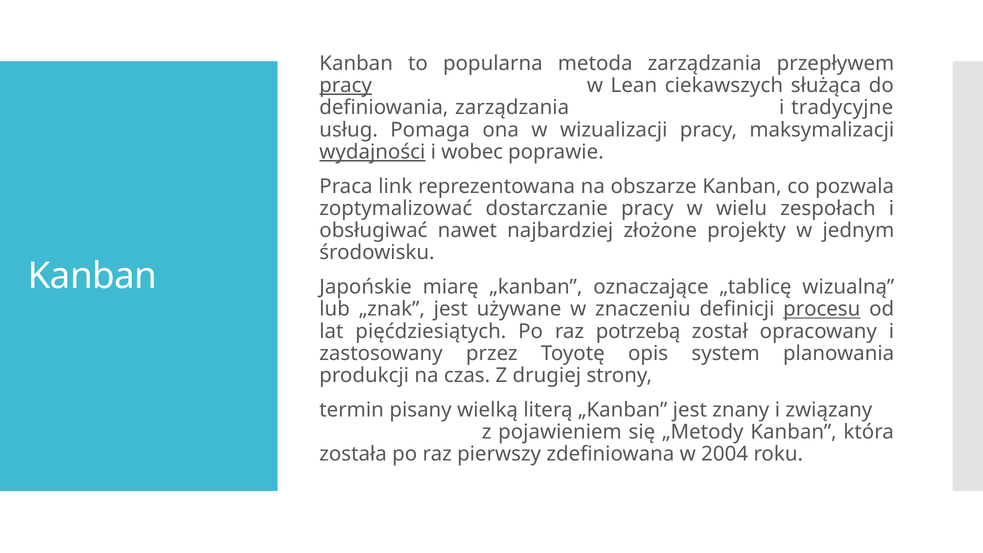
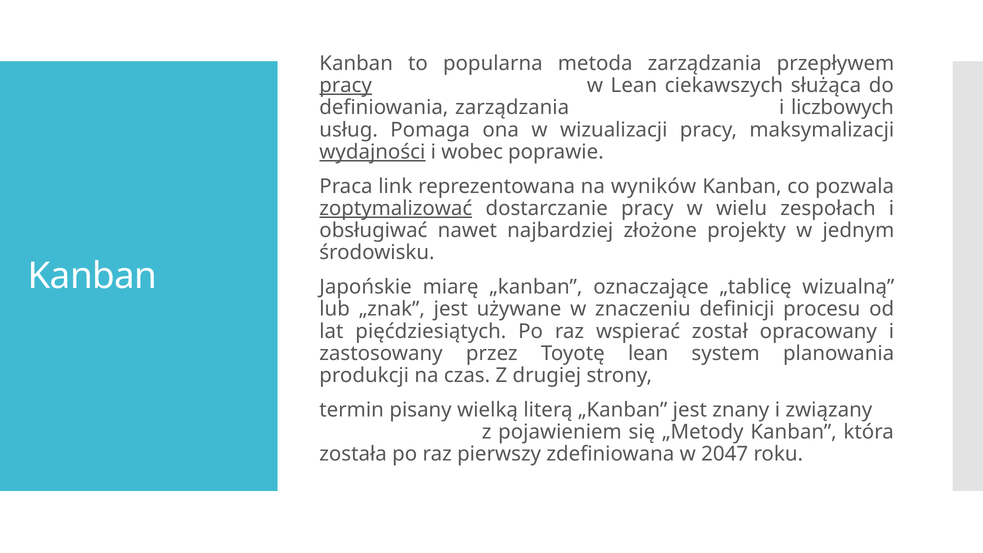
tradycyjne: tradycyjne -> liczbowych
obszarze: obszarze -> wyników
zoptymalizować underline: none -> present
procesu underline: present -> none
potrzebą: potrzebą -> wspierać
Toyotę opis: opis -> lean
2004: 2004 -> 2047
